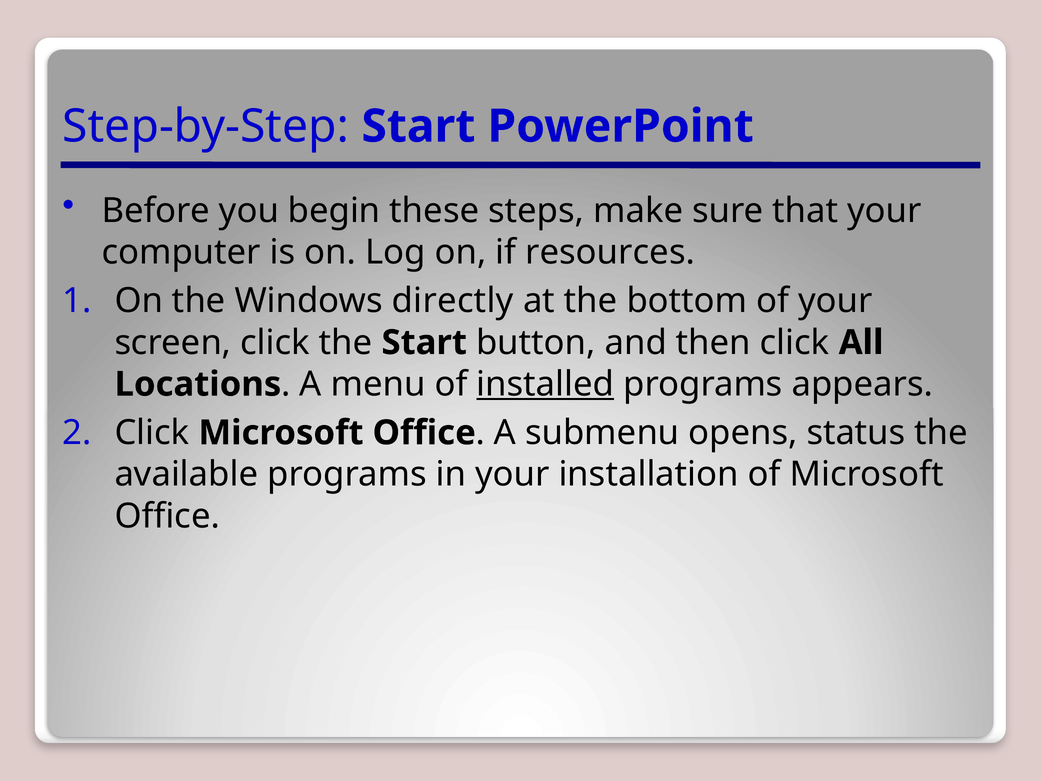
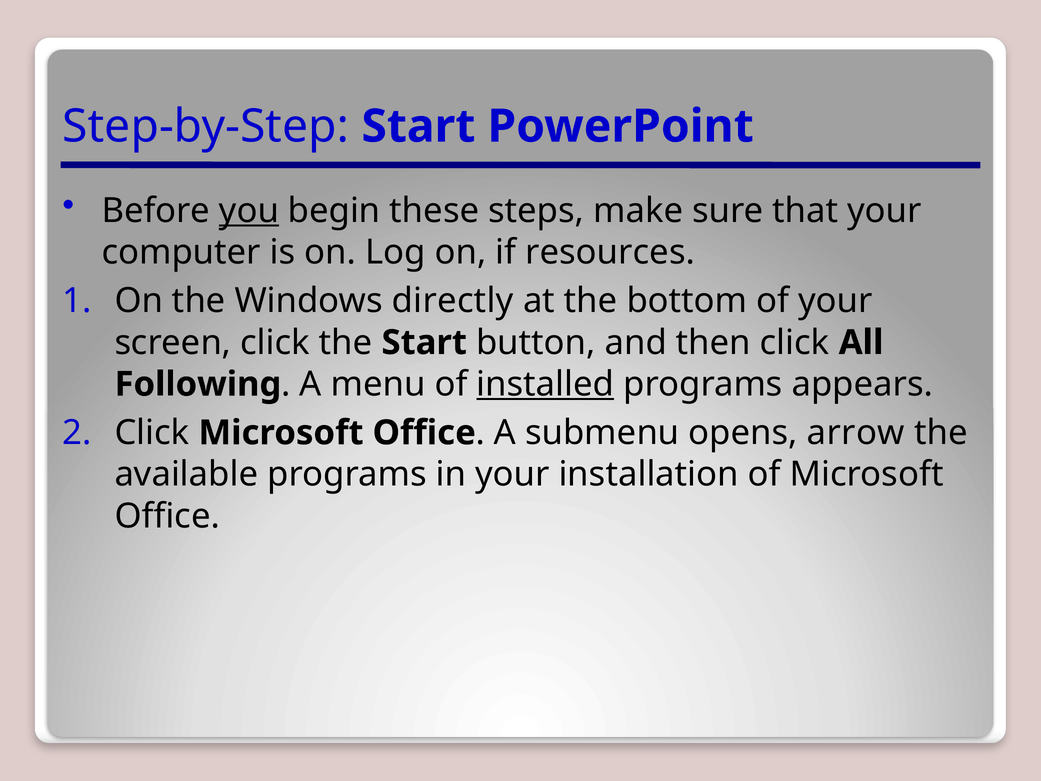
you underline: none -> present
Locations: Locations -> Following
status: status -> arrow
